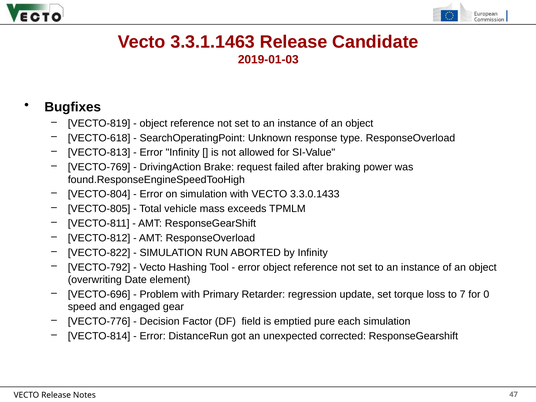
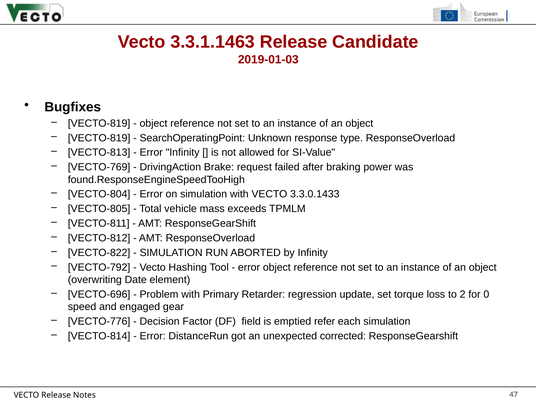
VECTO-618 at (99, 138): VECTO-618 -> VECTO-819
7: 7 -> 2
pure: pure -> refer
